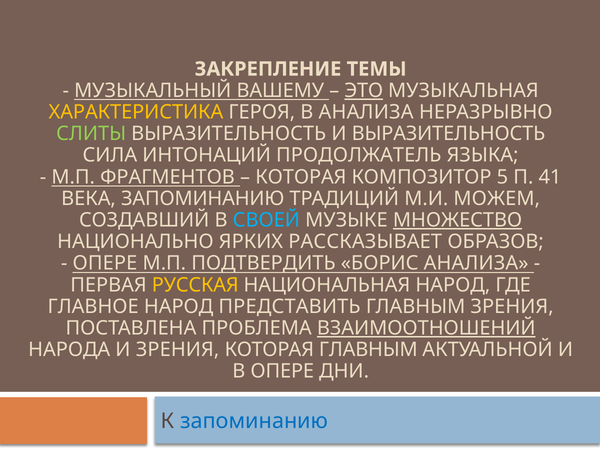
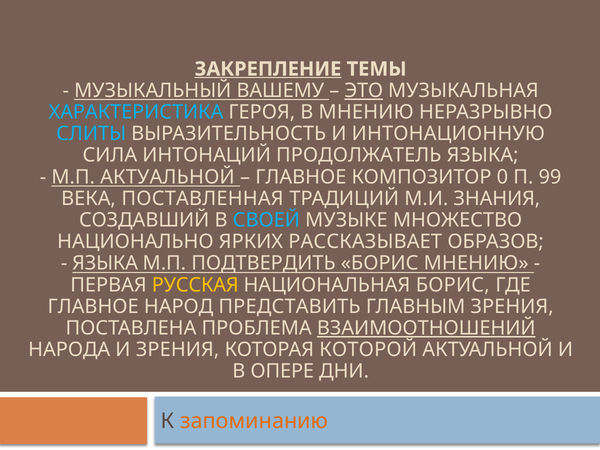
ЗАКРЕПЛЕНИЕ underline: none -> present
ХАРАКТЕРИСТИКА colour: yellow -> light blue
В АНАЛИЗА: АНАЛИЗА -> МНЕНИЮ
СЛИТЫ colour: light green -> light blue
И ВЫРАЗИТЕЛЬНОСТЬ: ВЫРАЗИТЕЛЬНОСТЬ -> ИНТОНАЦИОННУЮ
М.П ФРАГМЕНТОВ: ФРАГМЕНТОВ -> АКТУАЛЬНОЙ
КОТОРАЯ at (301, 177): КОТОРАЯ -> ГЛАВНОЕ
5: 5 -> 0
41: 41 -> 99
ВЕКА ЗАПОМИНАНИЮ: ЗАПОМИНАНИЮ -> ПОСТАВЛЕННАЯ
МОЖЕМ: МОЖЕМ -> ЗНАНИЯ
МНОЖЕСТВО underline: present -> none
ОПЕРЕ at (105, 263): ОПЕРЕ -> ЯЗЫКА
БОРИС АНАЛИЗА: АНАЛИЗА -> МНЕНИЮ
НАЦИОНАЛЬНАЯ НАРОД: НАРОД -> БОРИС
КОТОРАЯ ГЛАВНЫМ: ГЛАВНЫМ -> КОТОРОЙ
запоминанию at (254, 421) colour: blue -> orange
